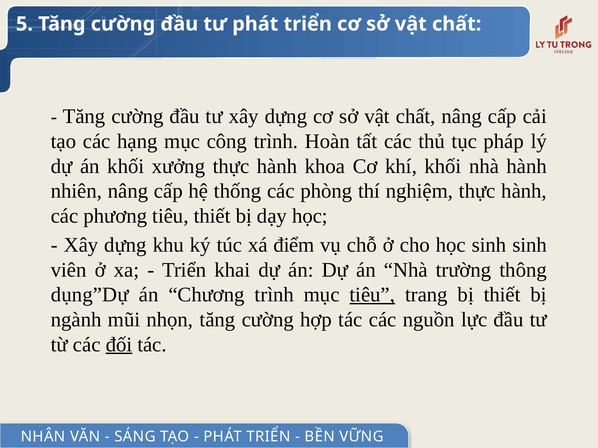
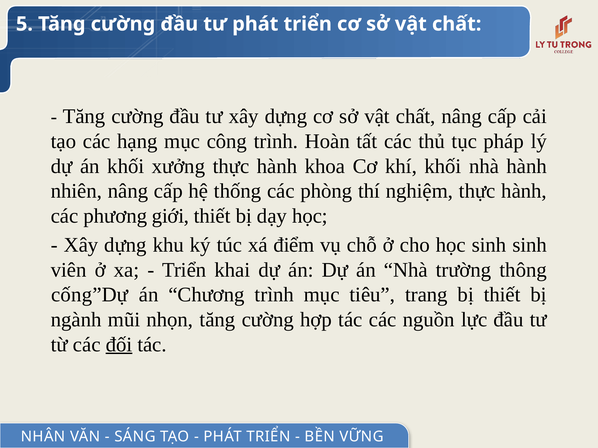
phương tiêu: tiêu -> giới
dụng”Dự: dụng”Dự -> cống”Dự
tiêu at (372, 295) underline: present -> none
